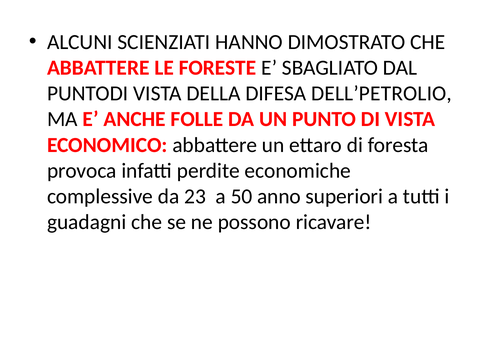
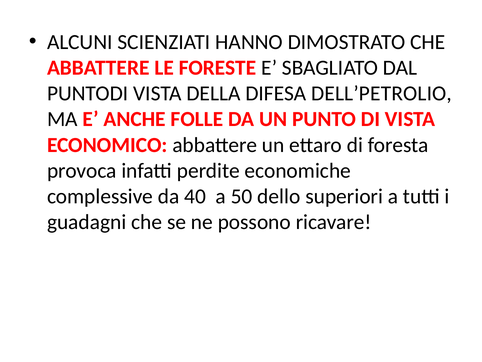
23: 23 -> 40
anno: anno -> dello
